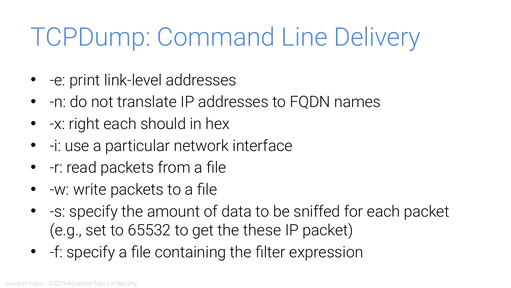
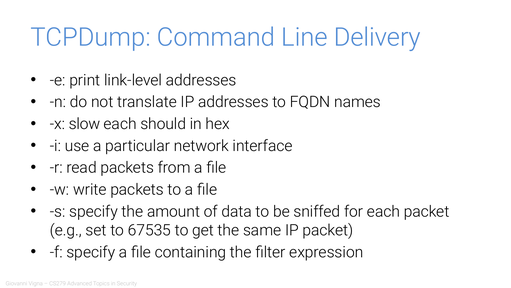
right: right -> slow
65532: 65532 -> 67535
these: these -> same
